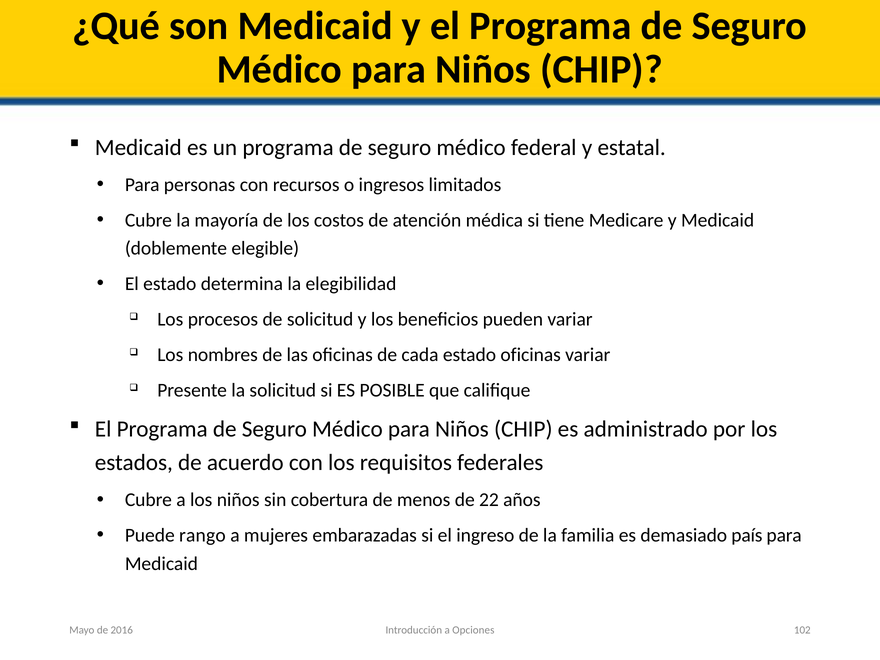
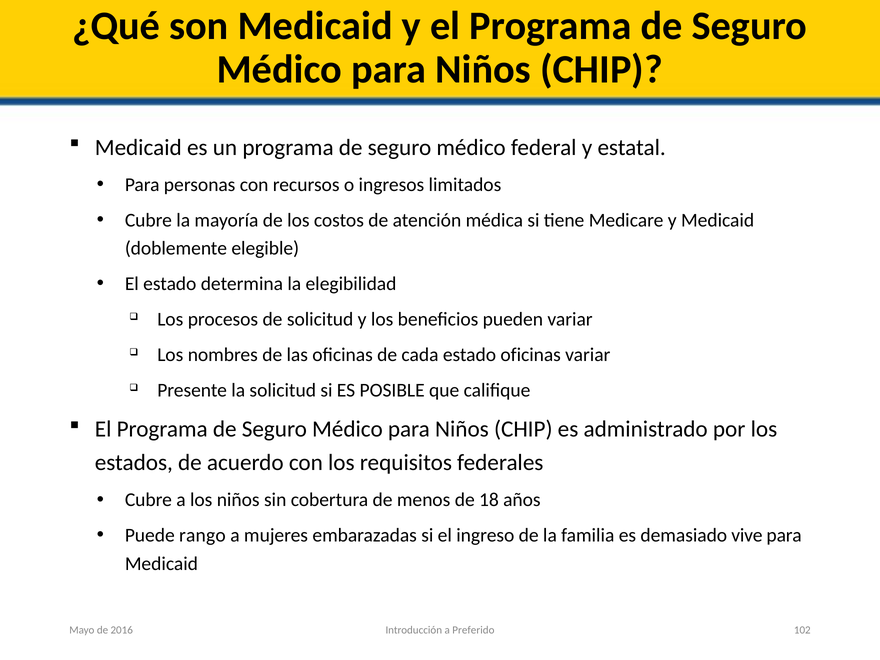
22: 22 -> 18
país: país -> vive
Opciones: Opciones -> Preferido
